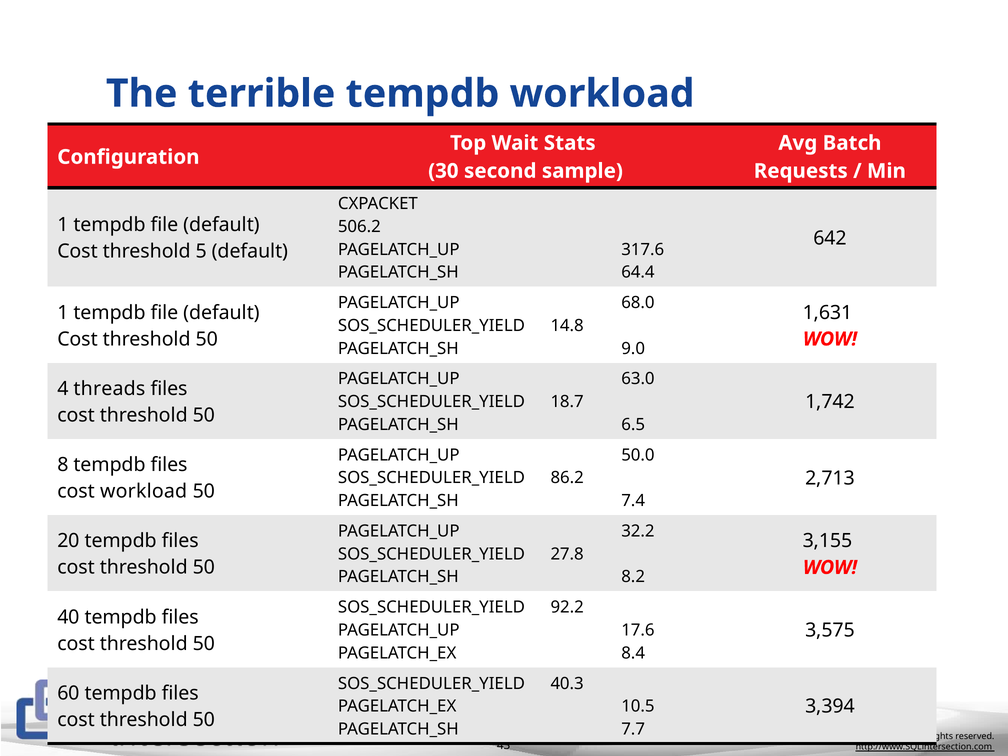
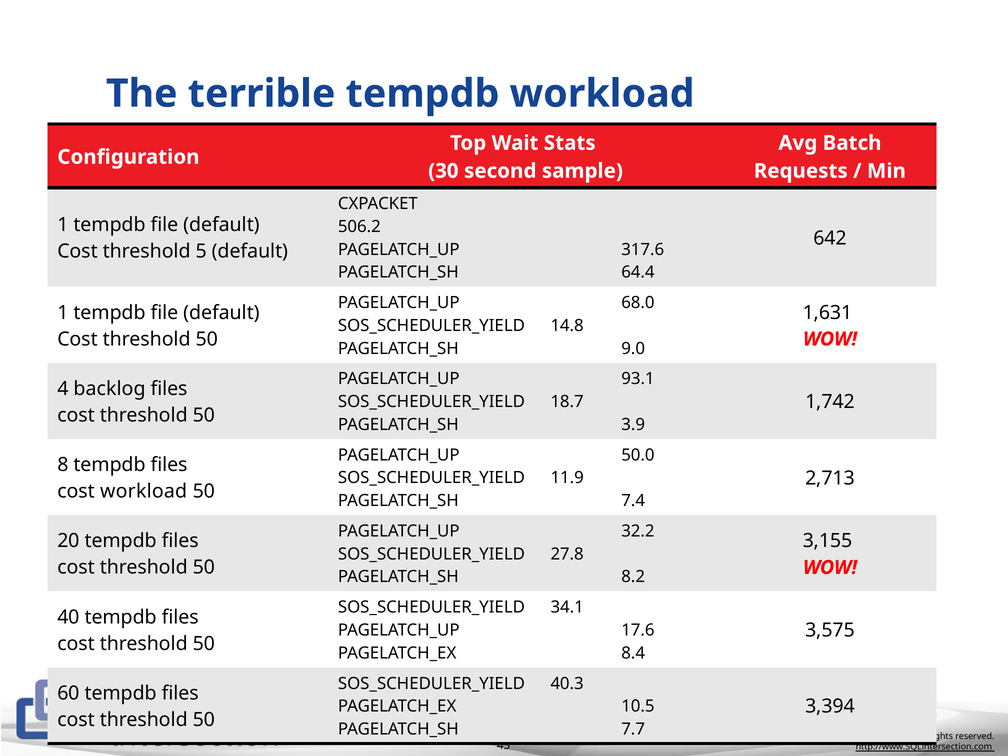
63.0: 63.0 -> 93.1
threads: threads -> backlog
6.5: 6.5 -> 3.9
86.2: 86.2 -> 11.9
92.2: 92.2 -> 34.1
